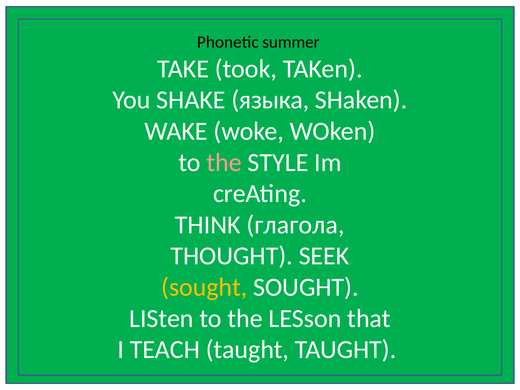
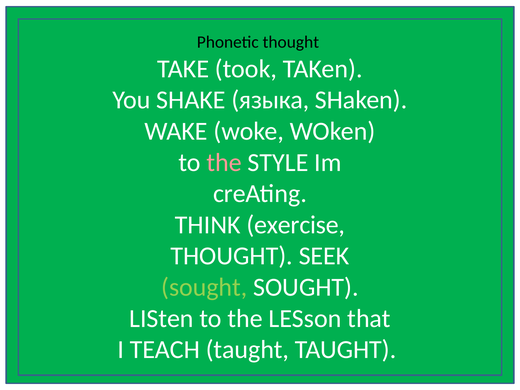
Phonetic summer: summer -> thought
глагола: глагола -> exercise
sought at (204, 287) colour: yellow -> light green
